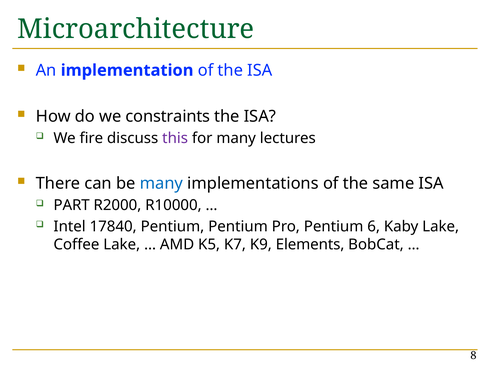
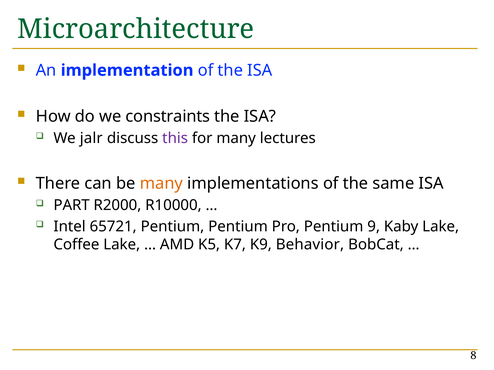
fire: fire -> jalr
many at (161, 184) colour: blue -> orange
17840: 17840 -> 65721
6: 6 -> 9
Elements: Elements -> Behavior
